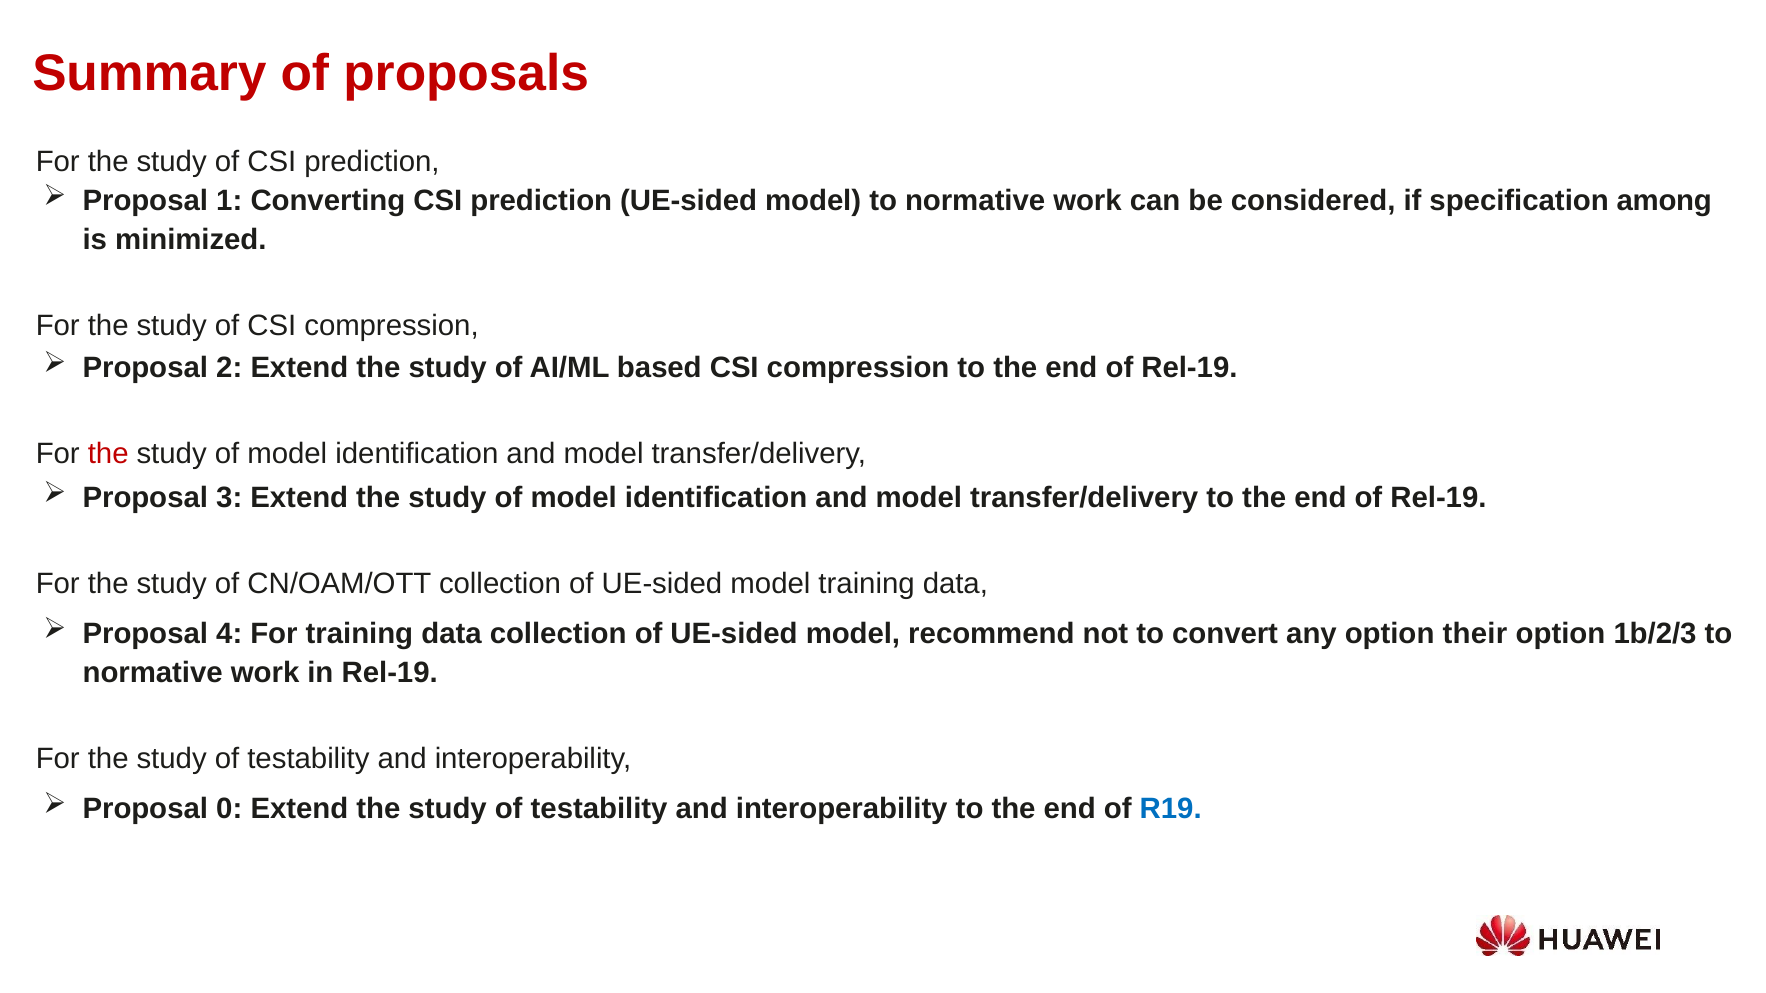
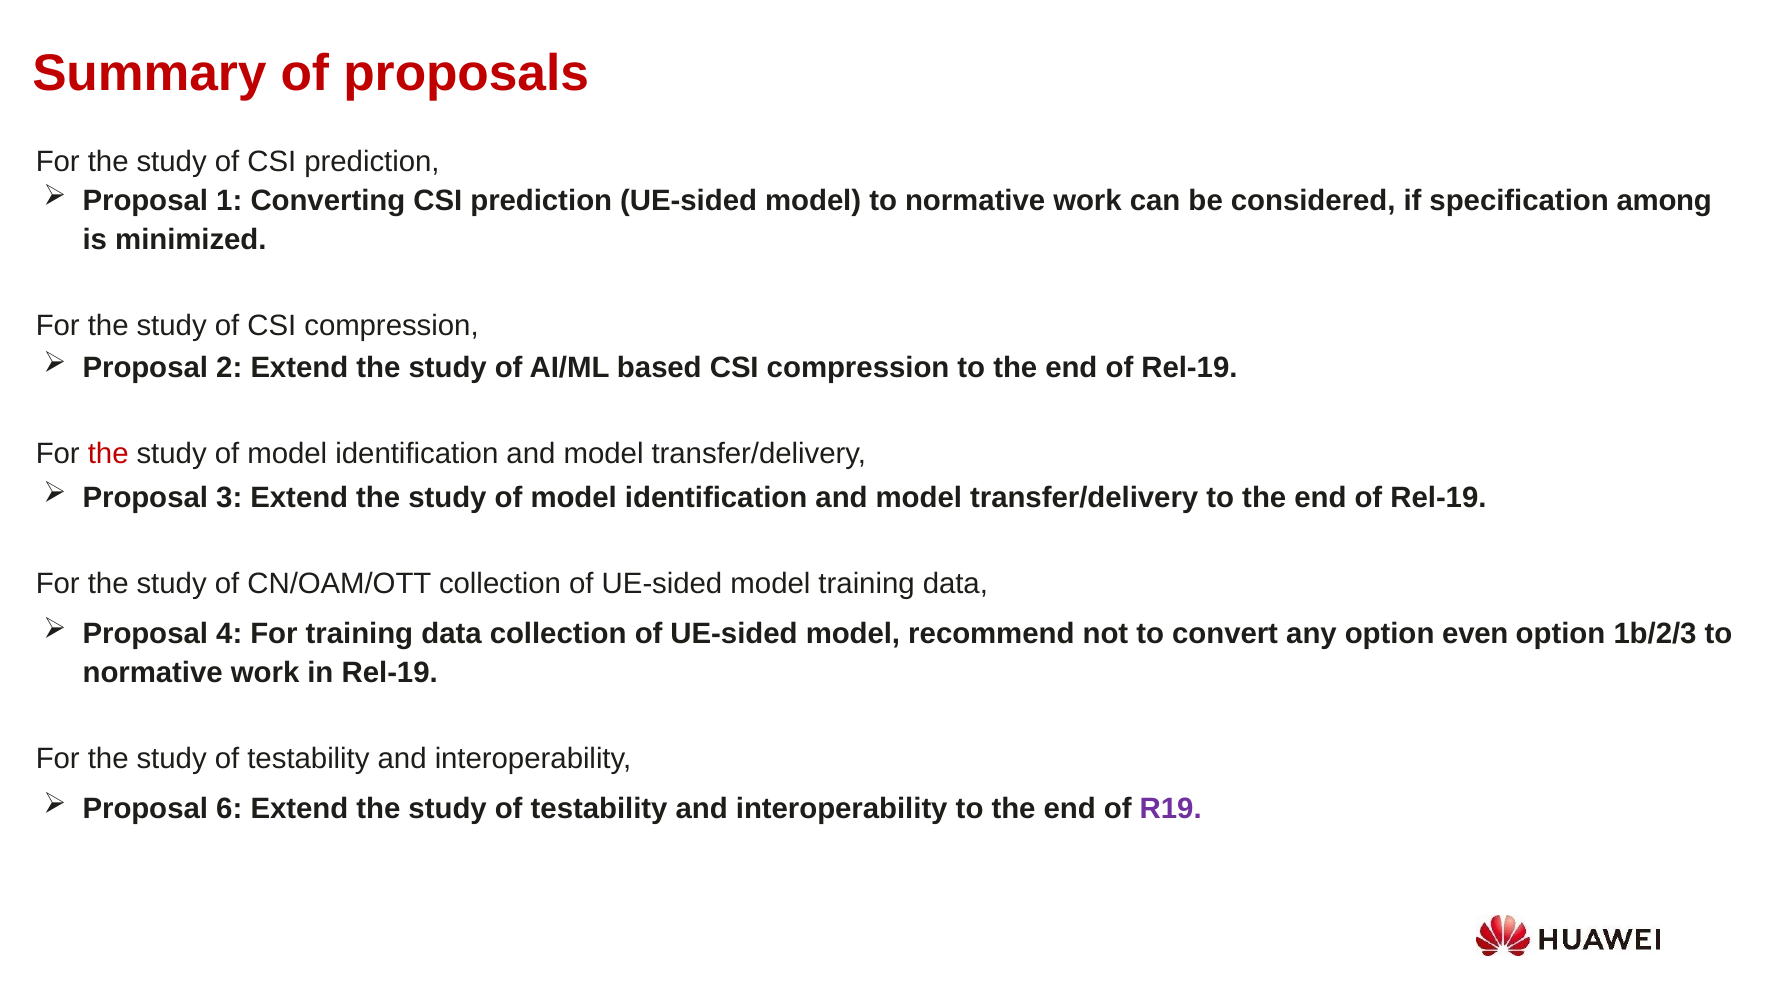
their: their -> even
0: 0 -> 6
R19 colour: blue -> purple
